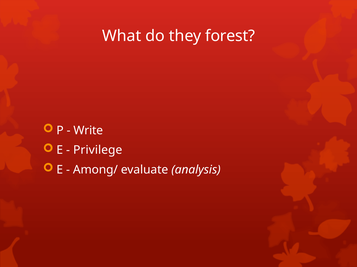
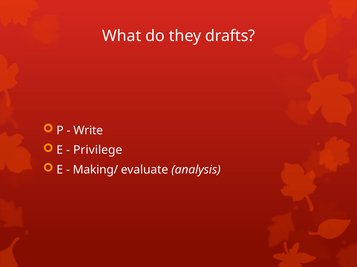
forest: forest -> drafts
Among/: Among/ -> Making/
